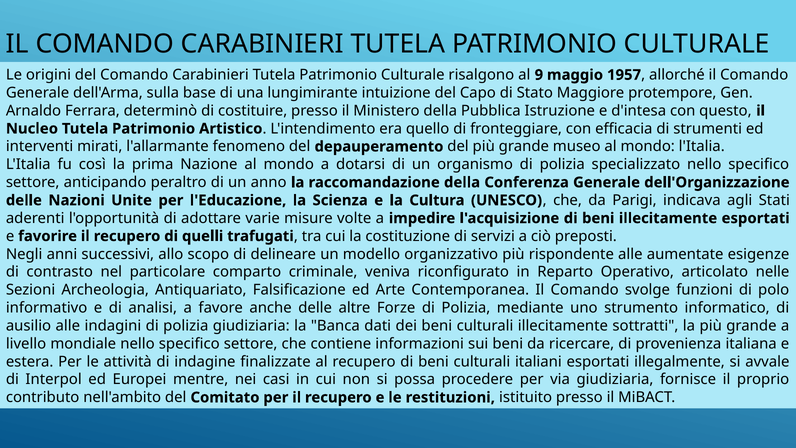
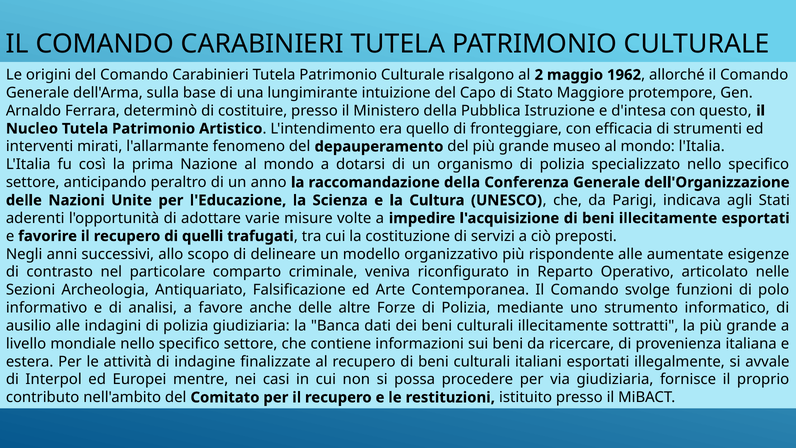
9: 9 -> 2
1957: 1957 -> 1962
